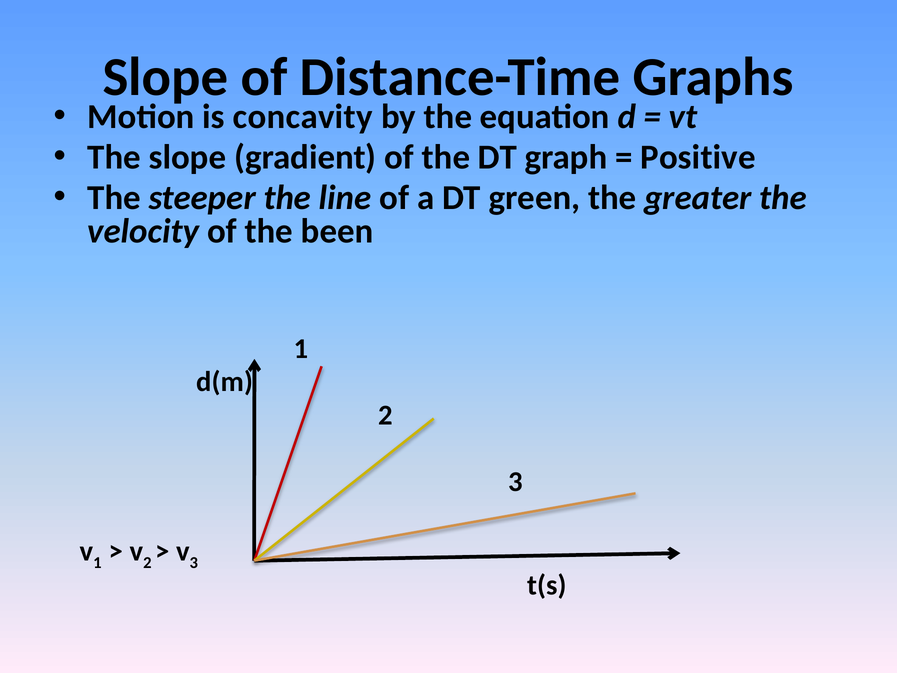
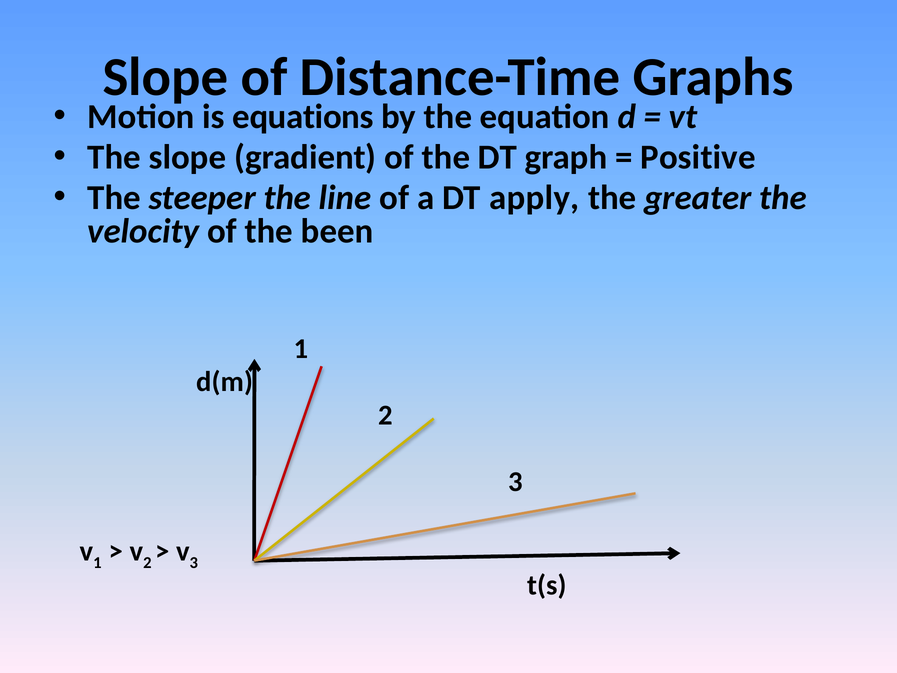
concavity: concavity -> equations
green: green -> apply
